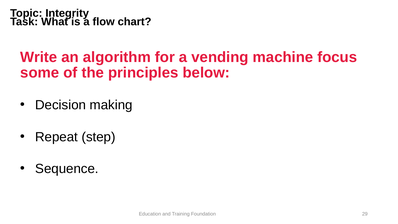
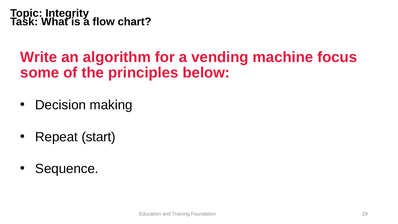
step: step -> start
